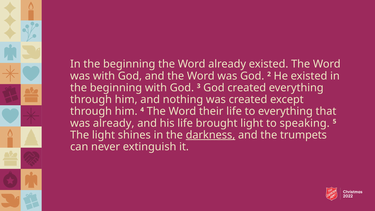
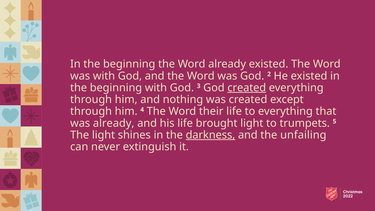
created at (247, 88) underline: none -> present
speaking: speaking -> trumpets
trumpets: trumpets -> unfailing
